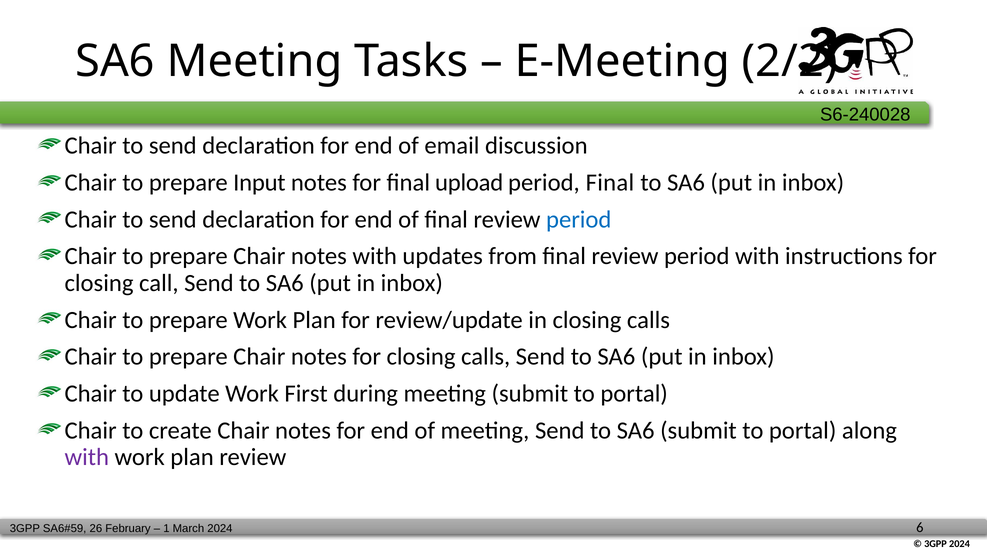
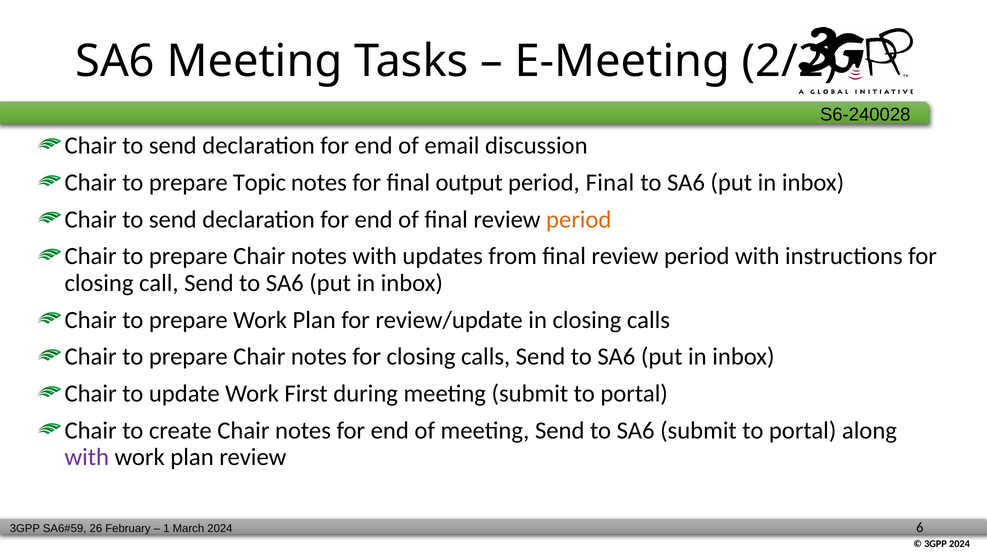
Input: Input -> Topic
upload: upload -> output
period at (579, 219) colour: blue -> orange
